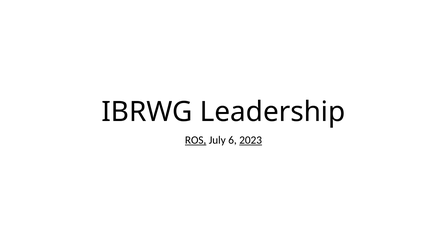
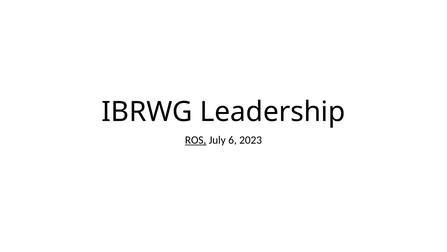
2023 underline: present -> none
